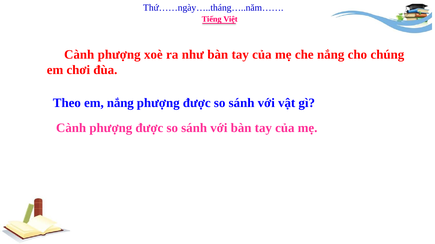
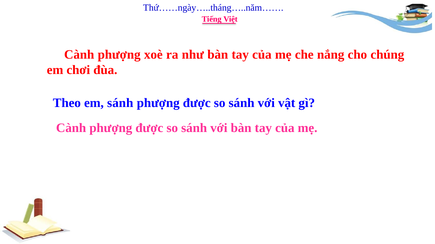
em nắng: nắng -> sánh
